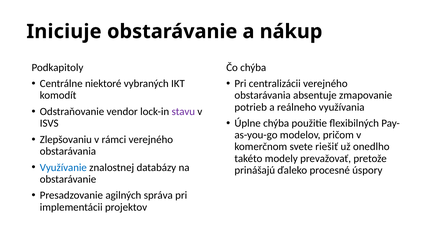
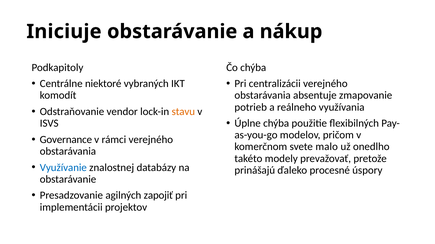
stavu colour: purple -> orange
Zlepšovaniu: Zlepšovaniu -> Governance
riešiť: riešiť -> malo
správa: správa -> zapojiť
